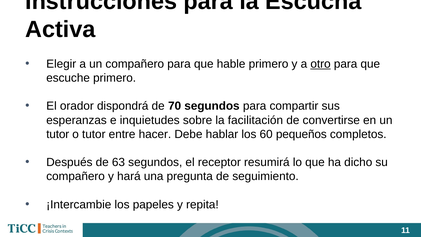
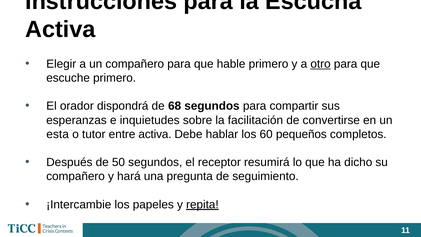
70: 70 -> 68
tutor at (58, 134): tutor -> esta
entre hacer: hacer -> activa
63: 63 -> 50
repita underline: none -> present
